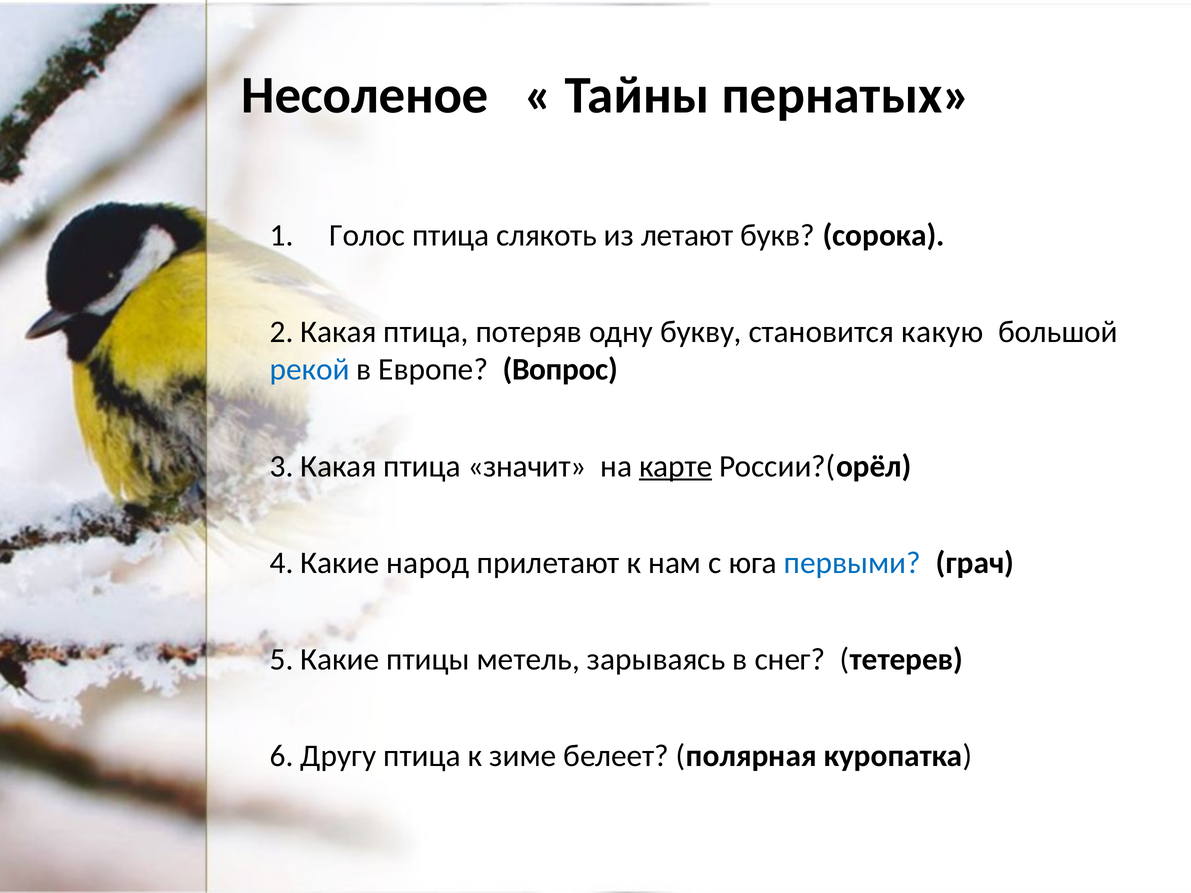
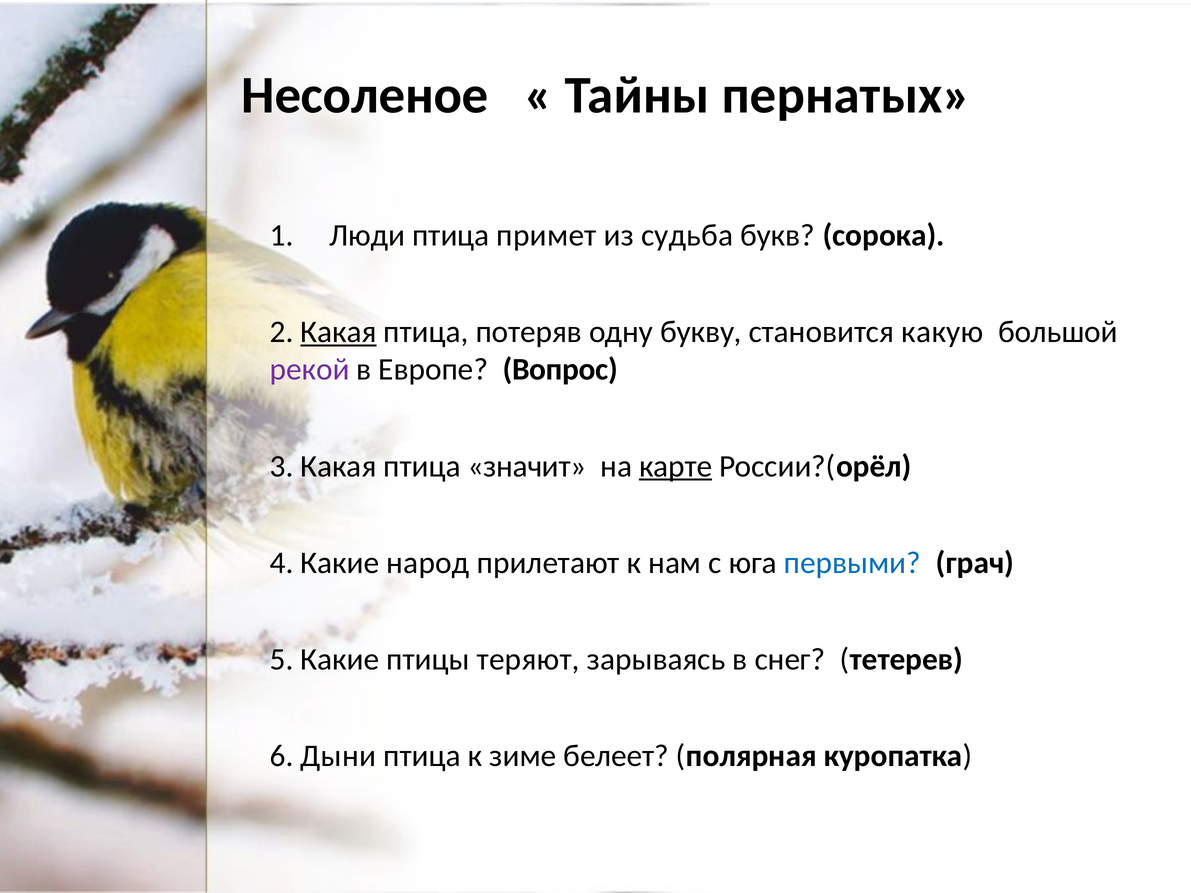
Голос: Голос -> Люди
слякоть: слякоть -> примет
летают: летают -> судьба
Какая at (339, 332) underline: none -> present
рекой colour: blue -> purple
метель: метель -> теряют
Другу: Другу -> Дыни
